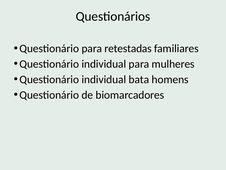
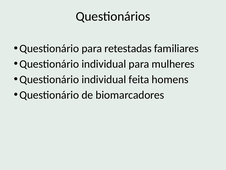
bata: bata -> feita
